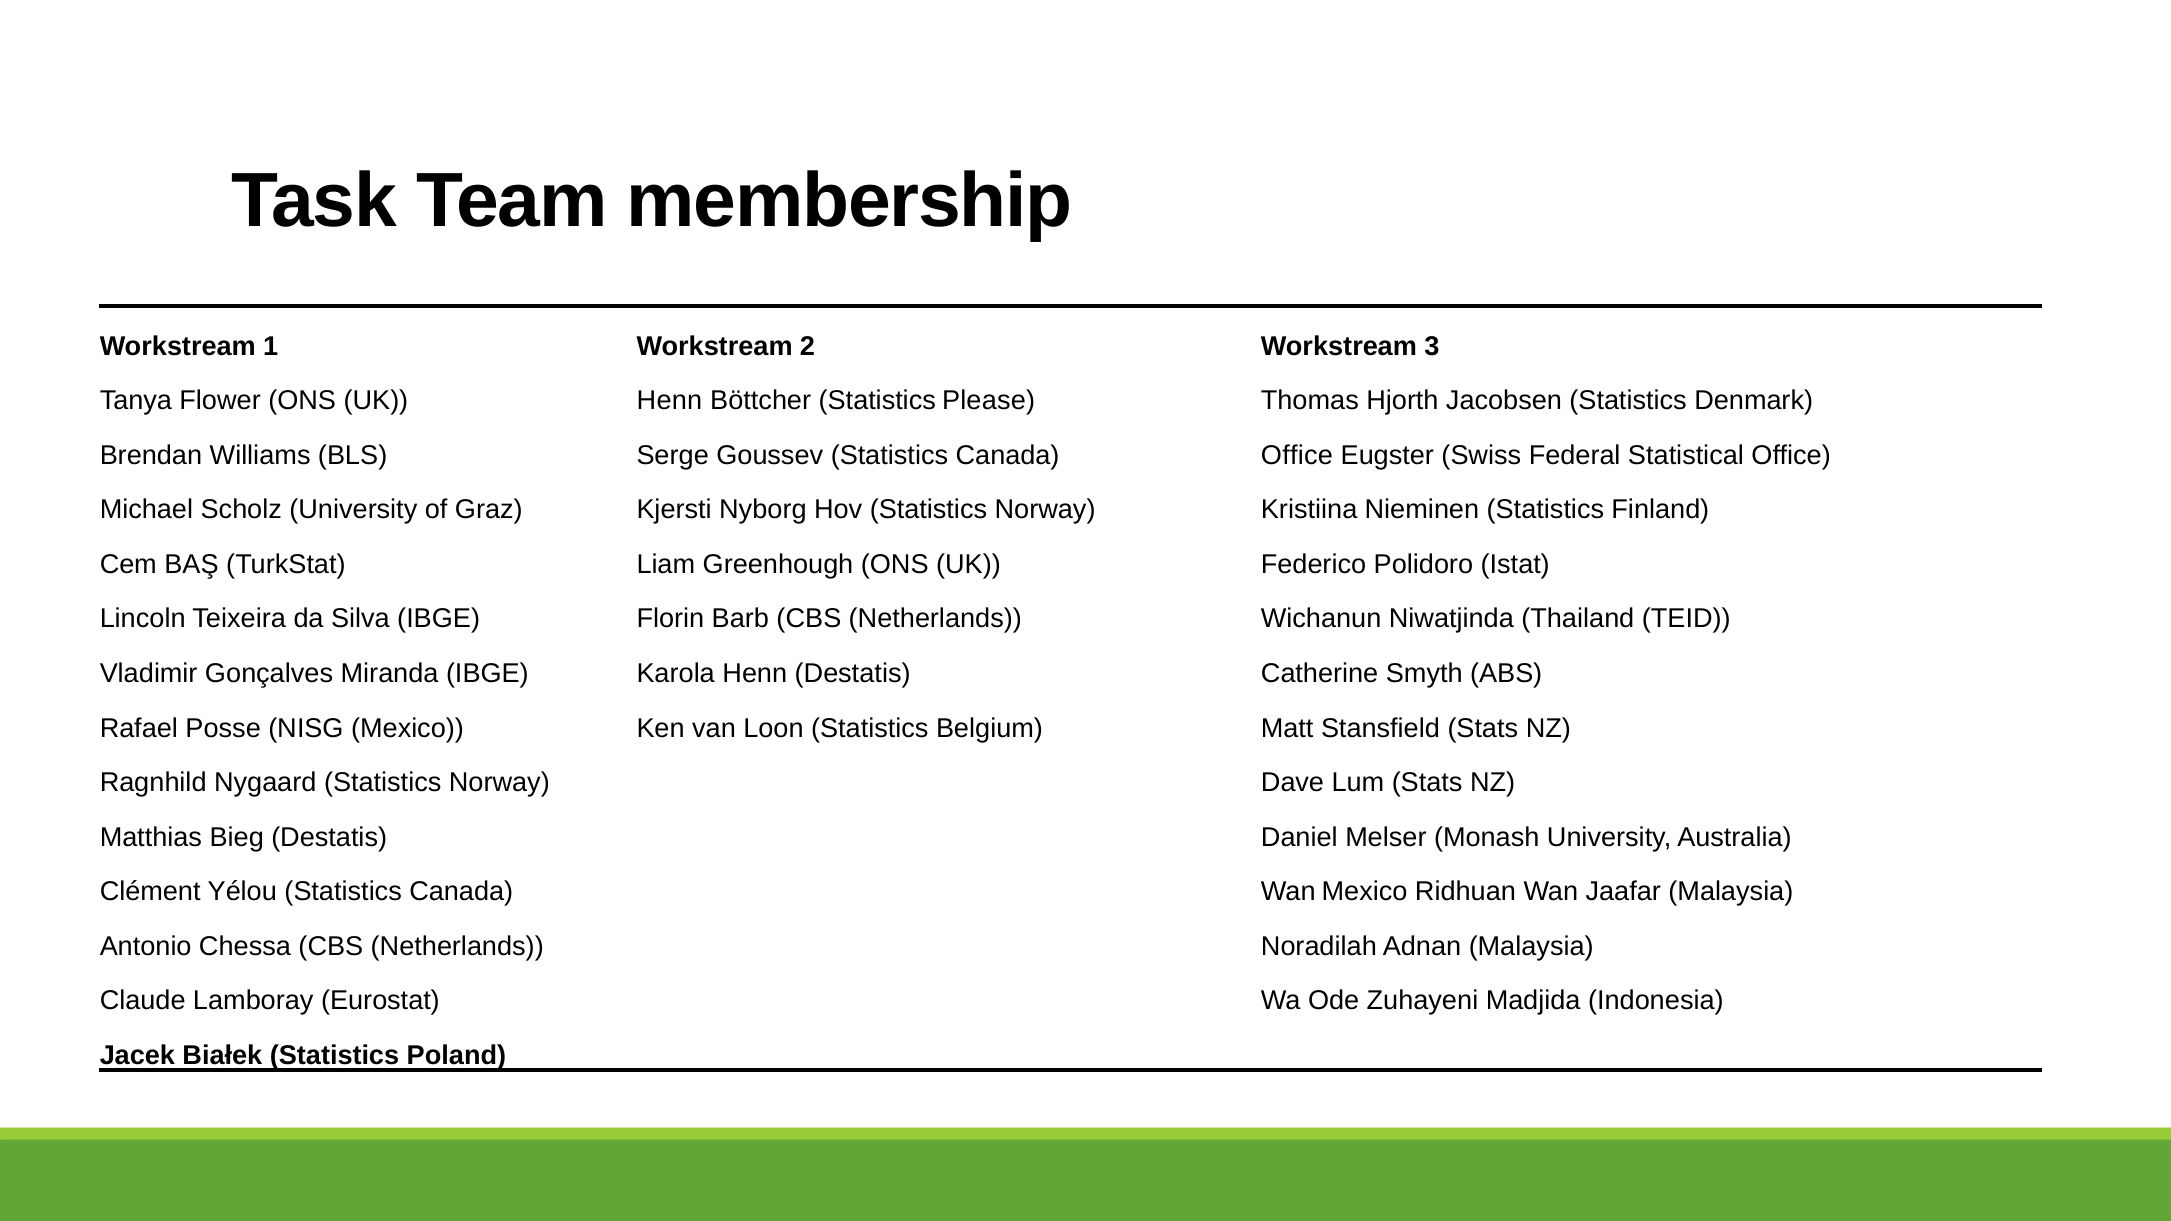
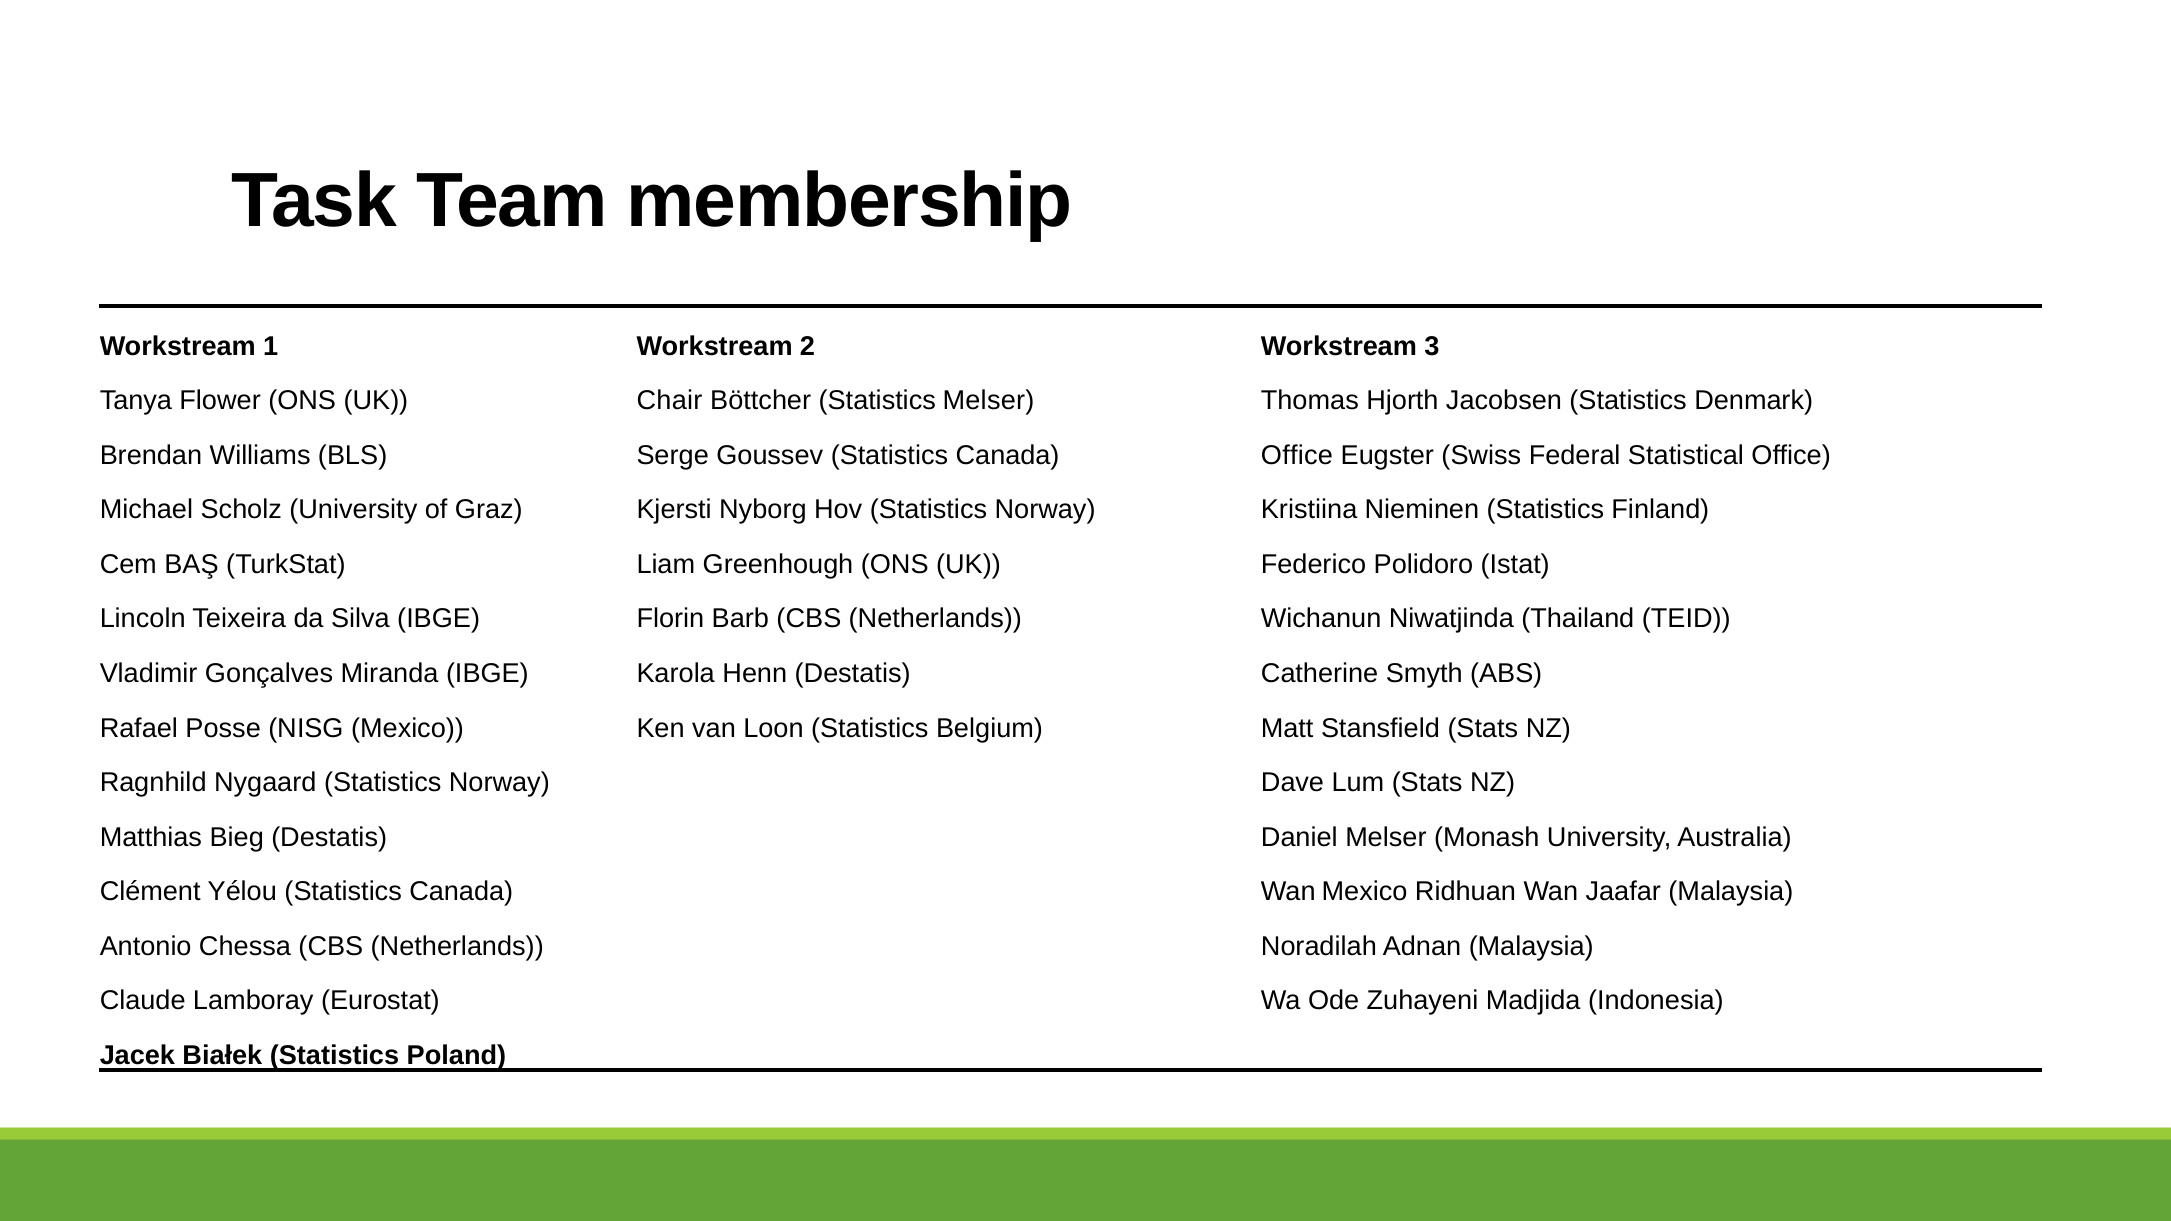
UK Henn: Henn -> Chair
Statistics Please: Please -> Melser
